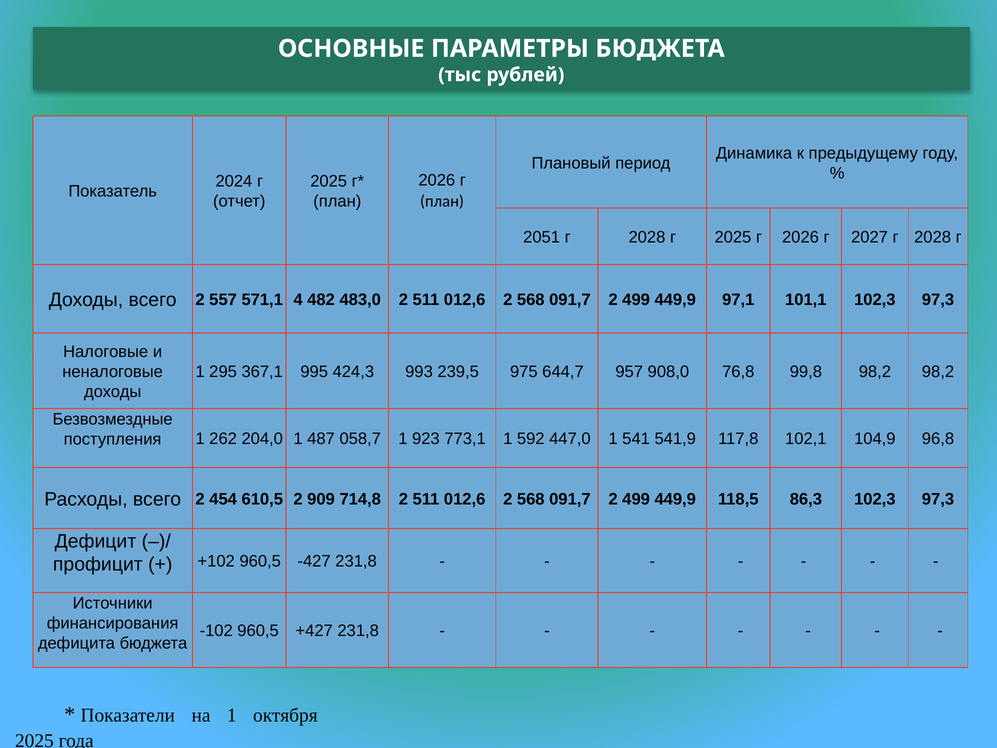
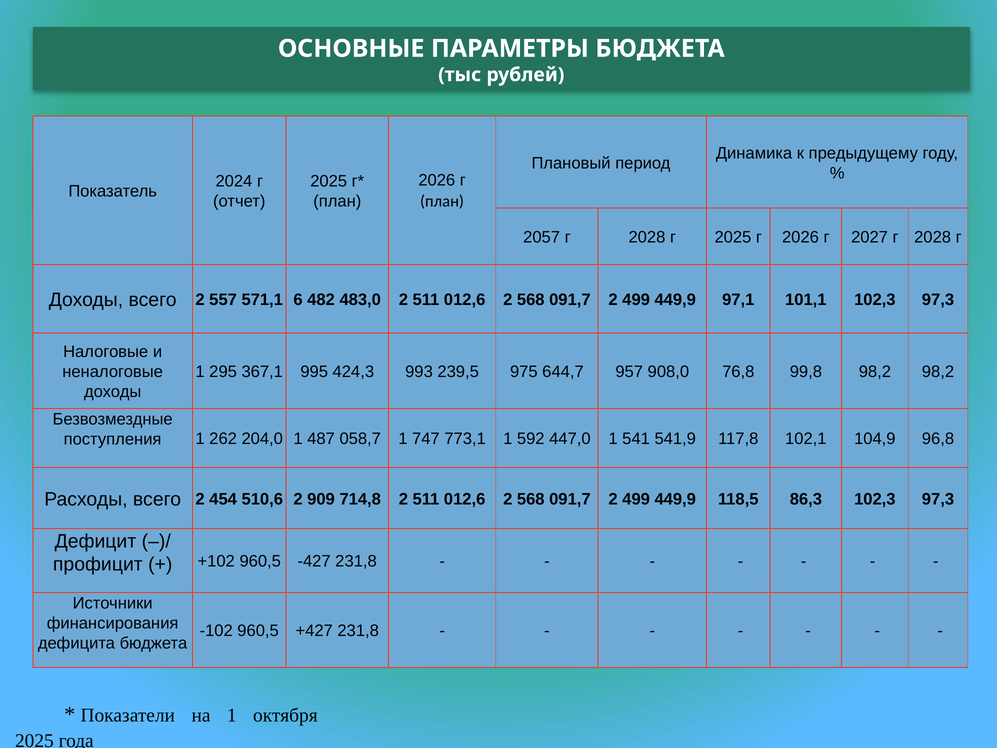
2051: 2051 -> 2057
4: 4 -> 6
923: 923 -> 747
610,5: 610,5 -> 510,6
